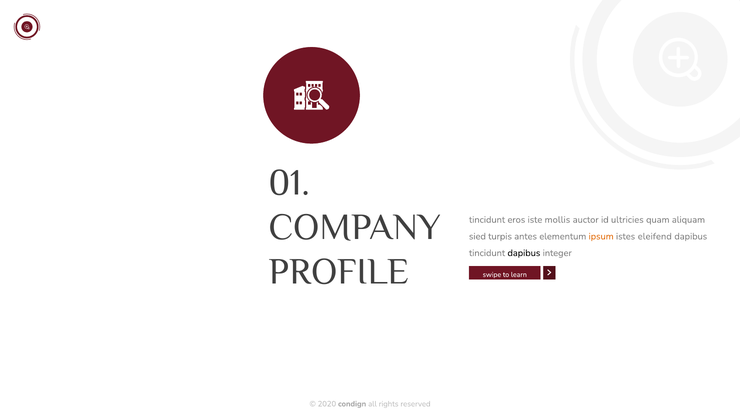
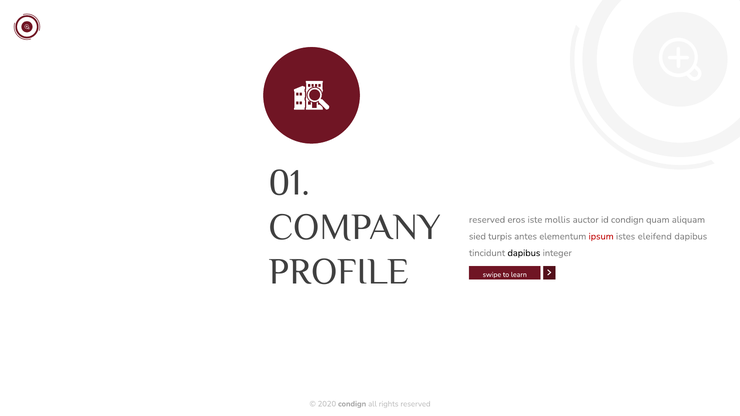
tincidunt at (487, 220): tincidunt -> reserved
id ultricies: ultricies -> condign
ipsum colour: orange -> red
